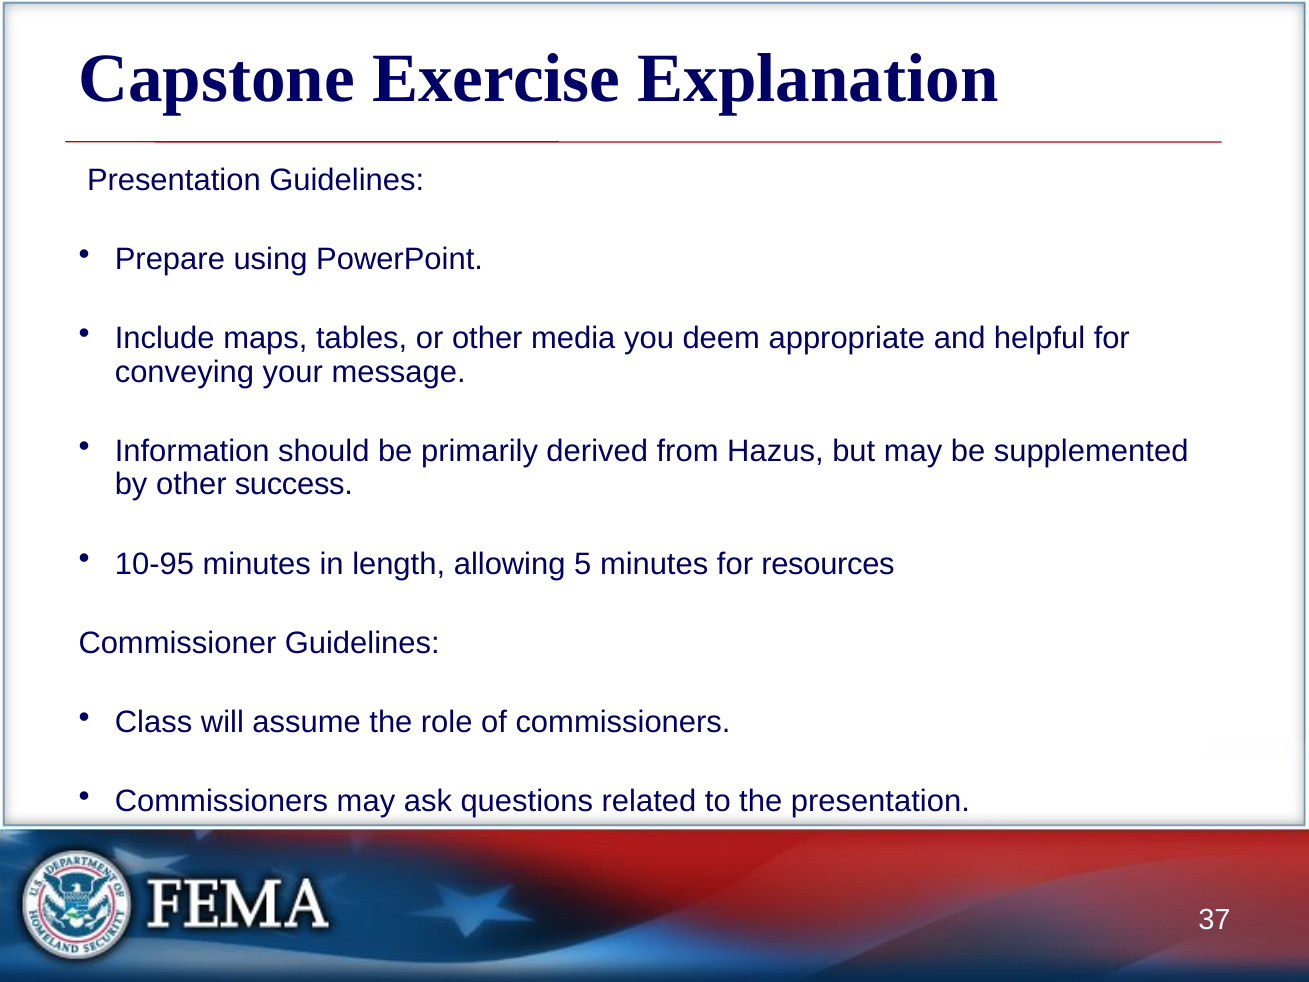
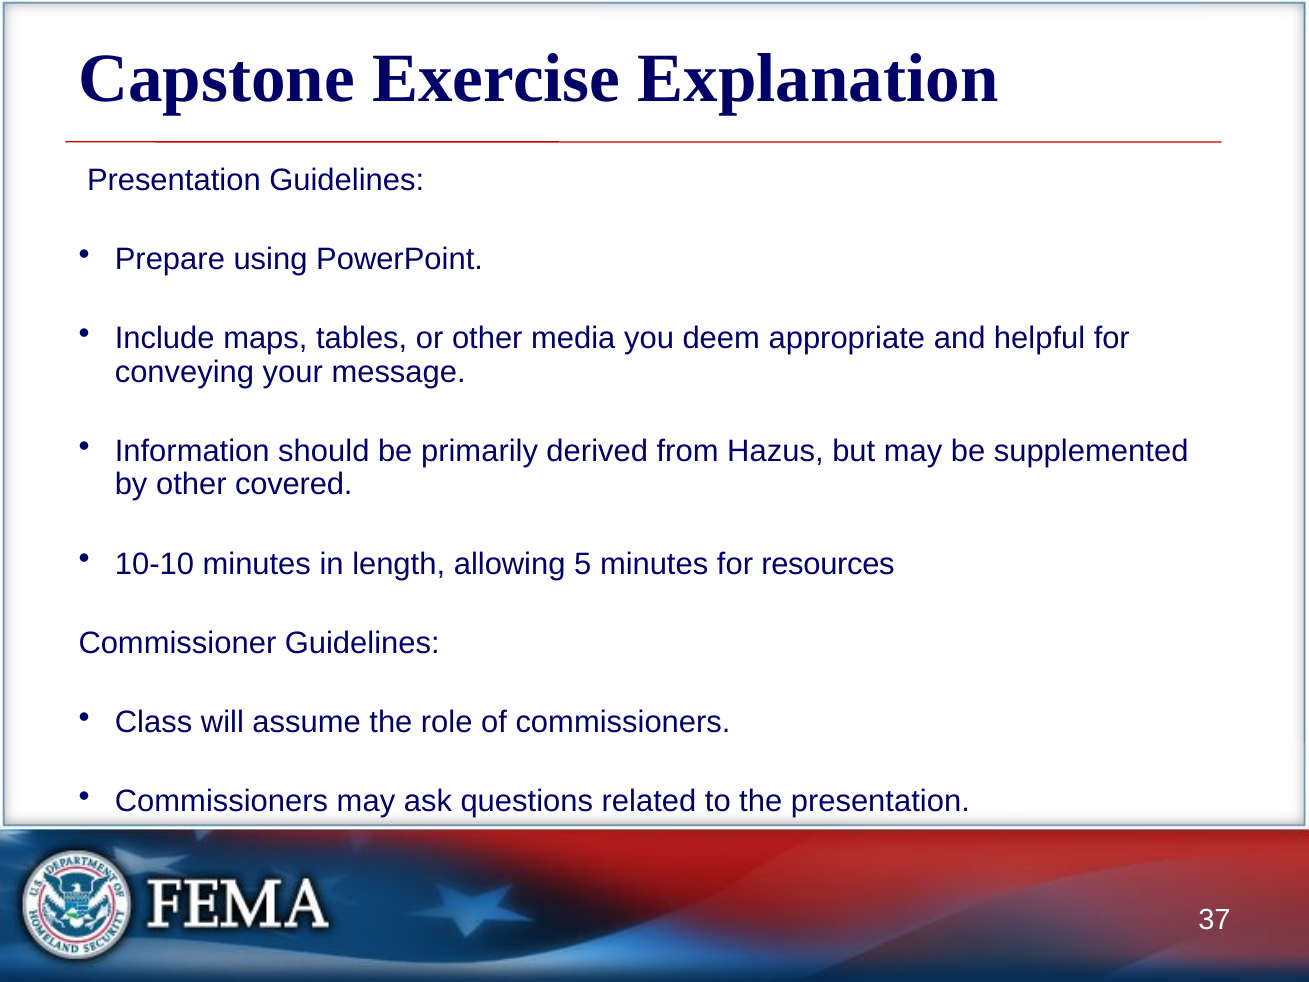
success: success -> covered
10-95: 10-95 -> 10-10
